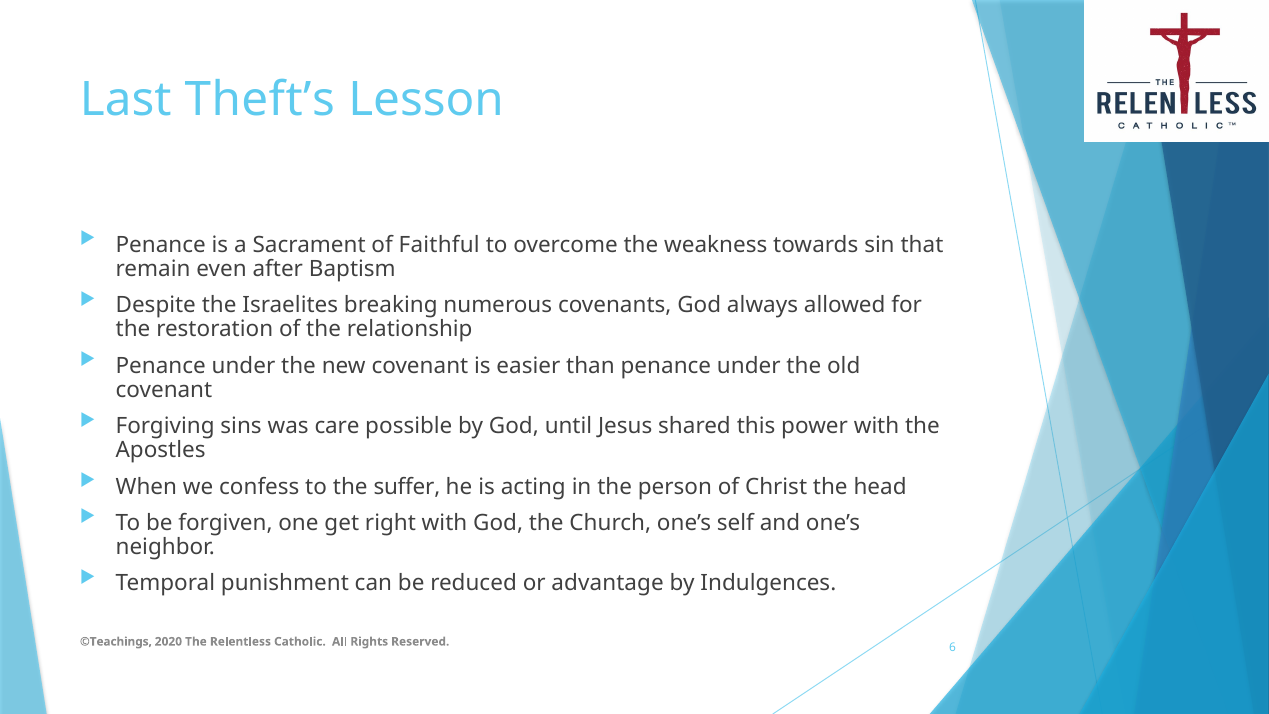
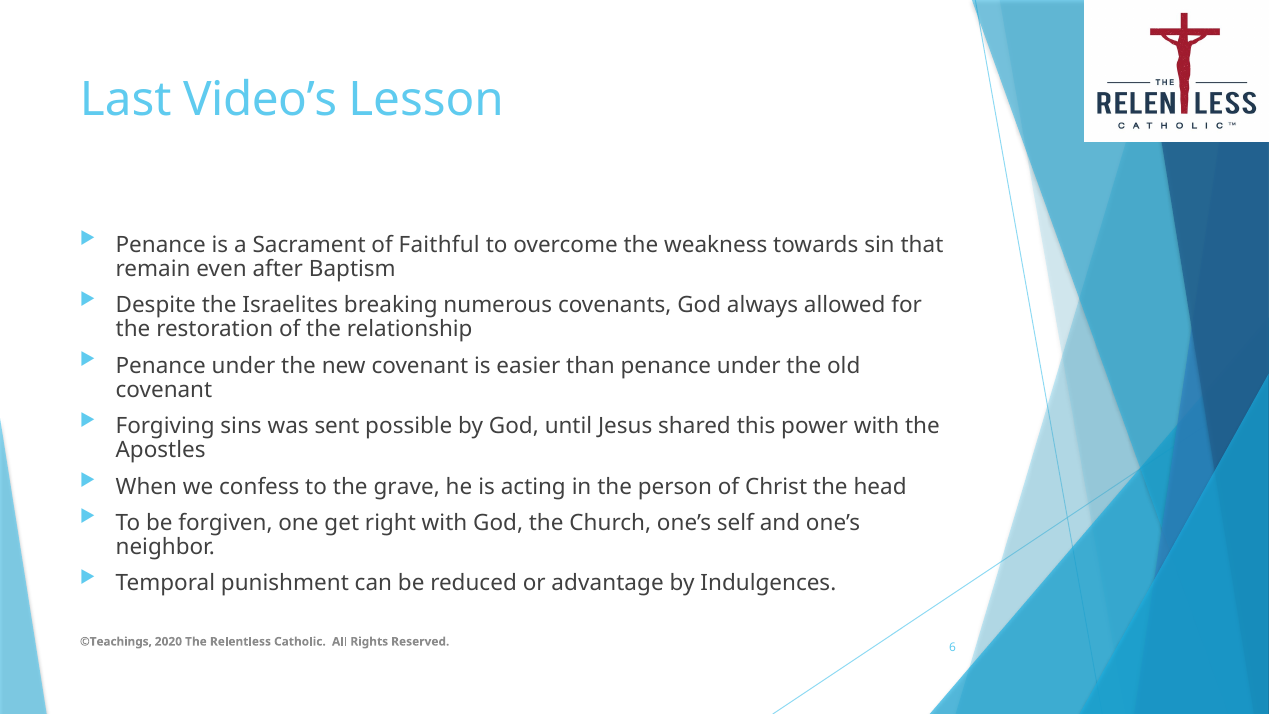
Theft’s: Theft’s -> Video’s
care: care -> sent
suffer: suffer -> grave
